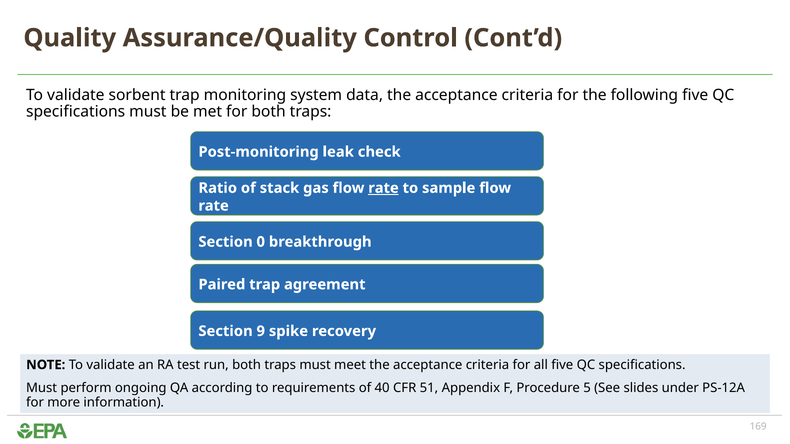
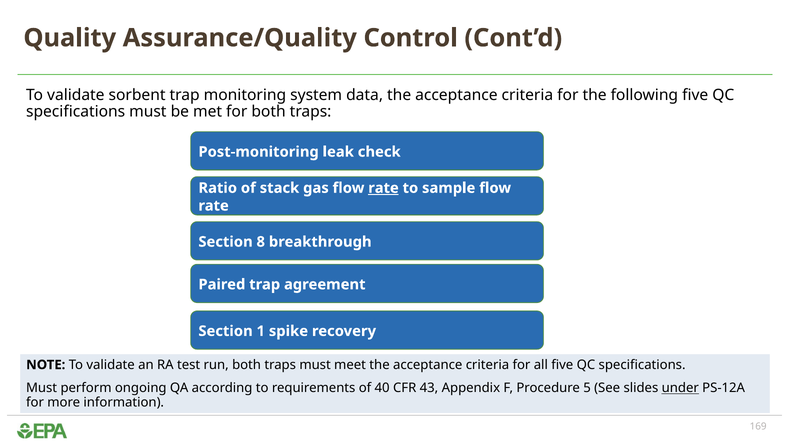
0: 0 -> 8
9: 9 -> 1
51: 51 -> 43
under underline: none -> present
